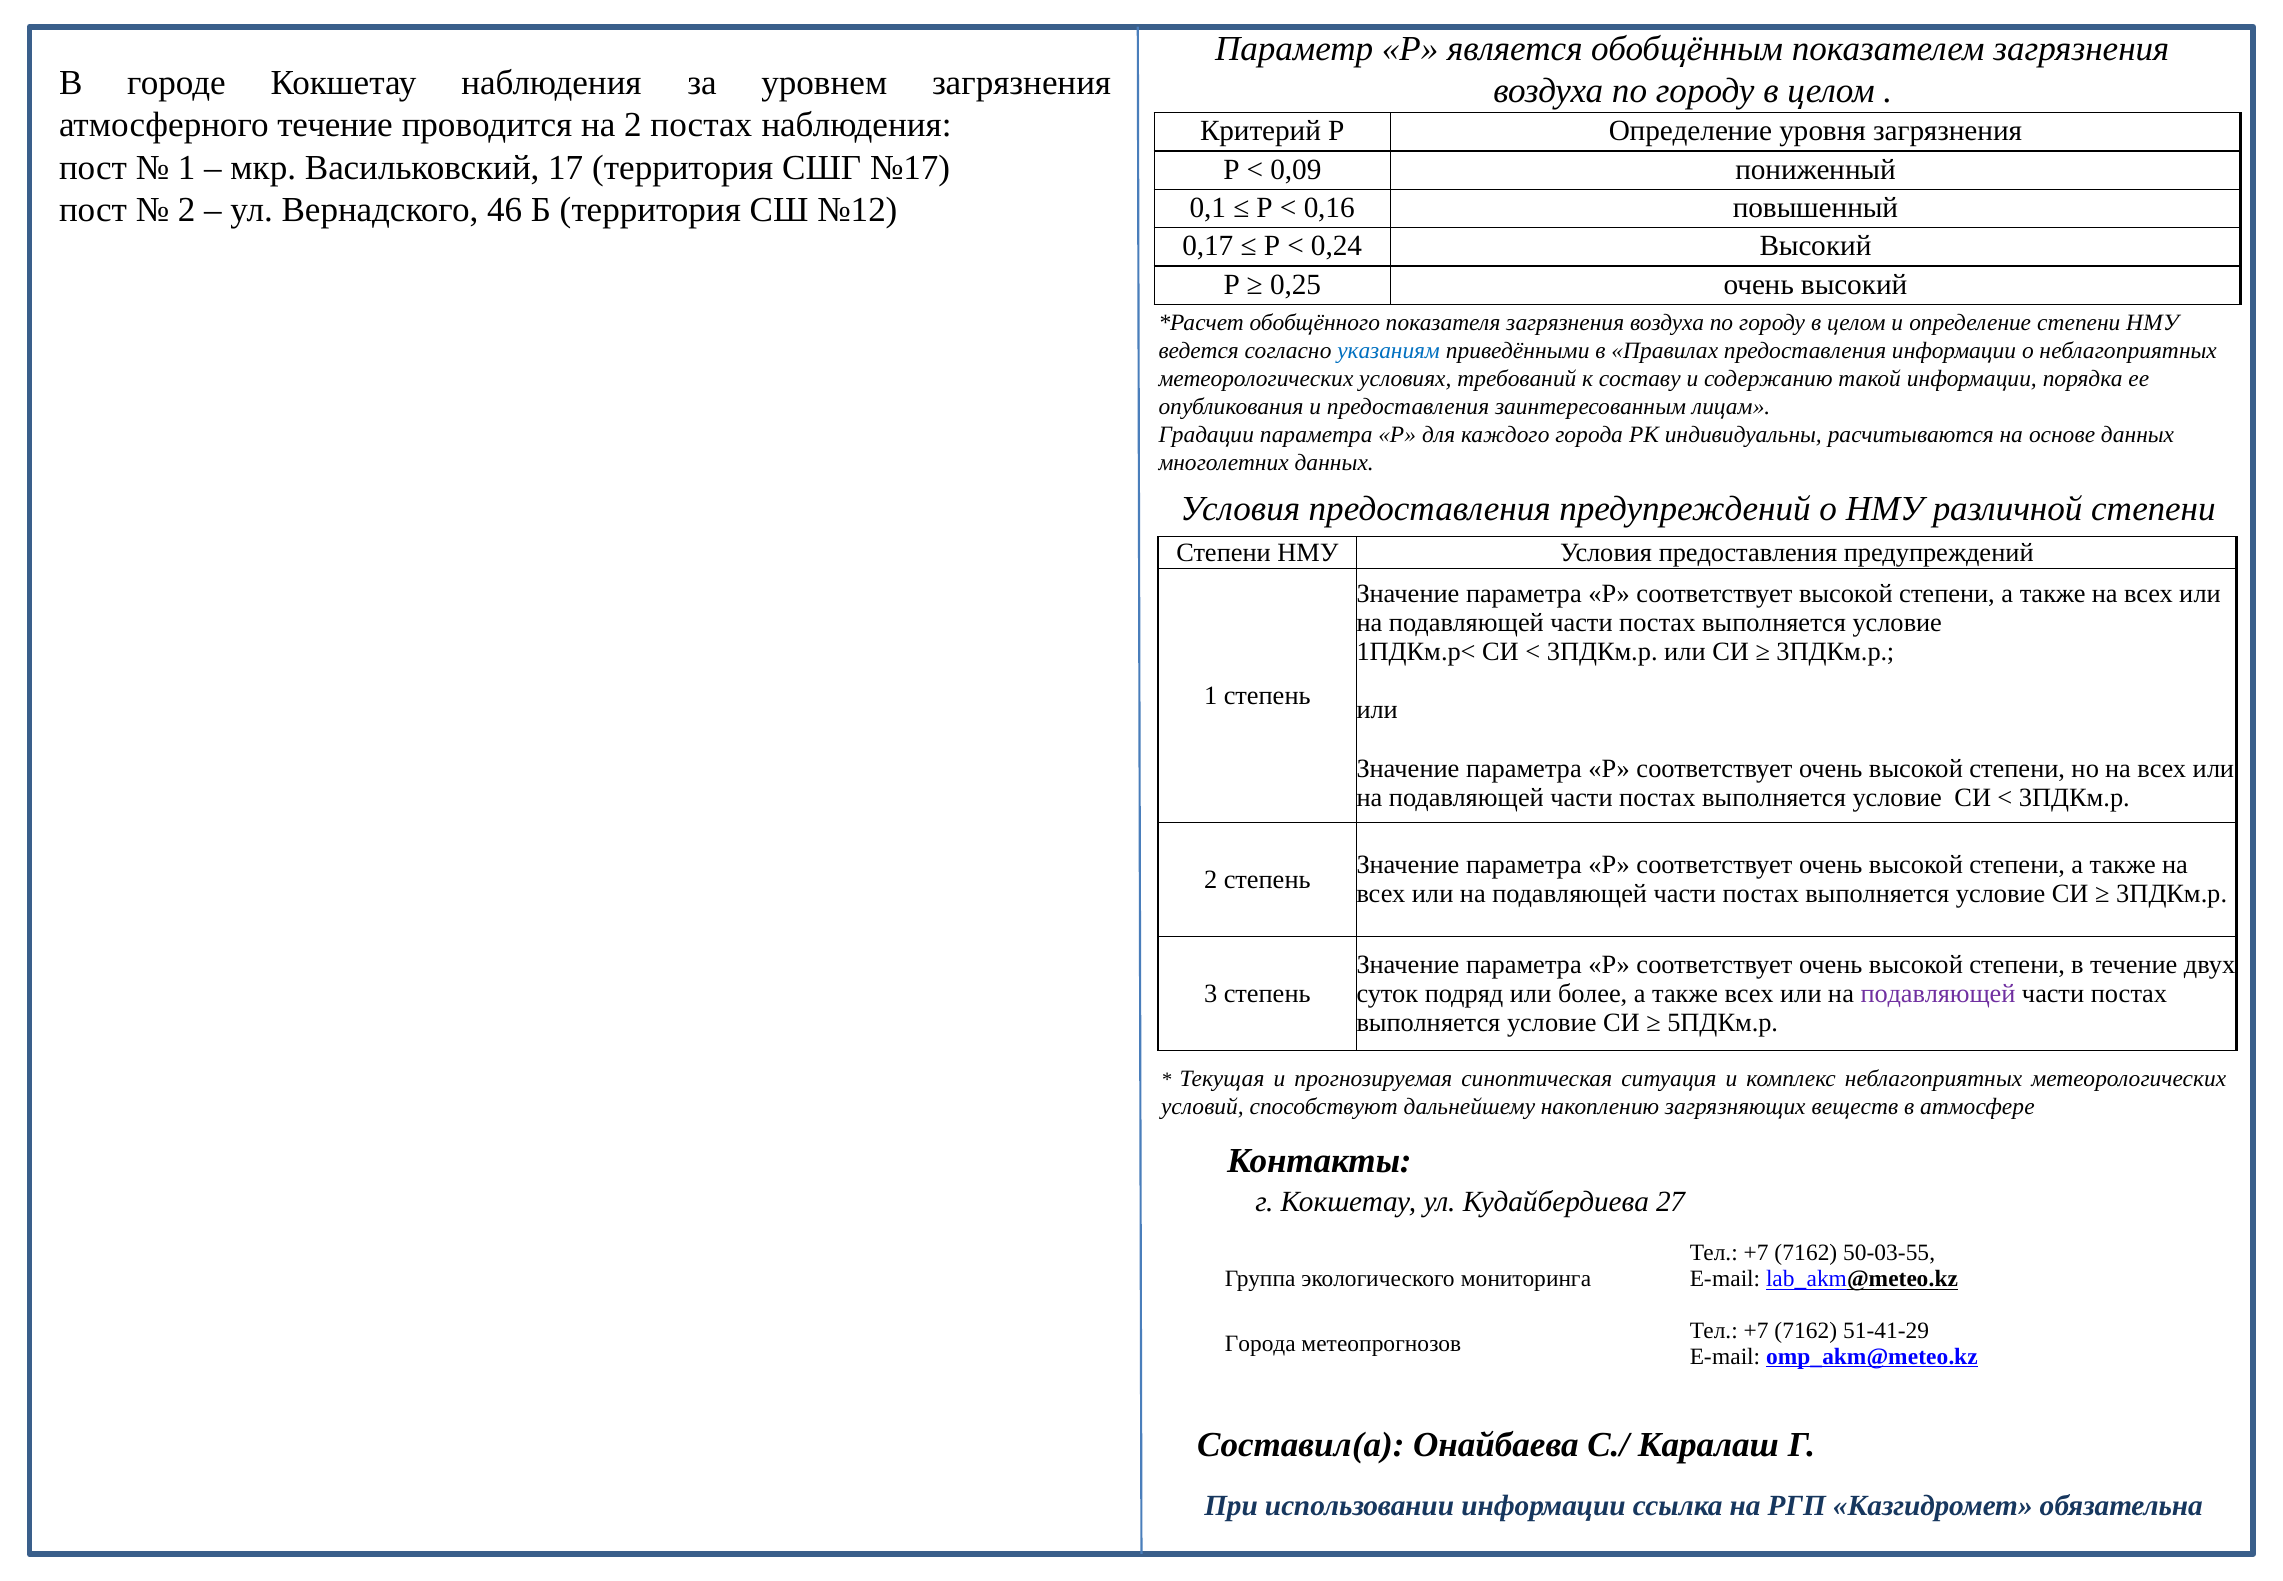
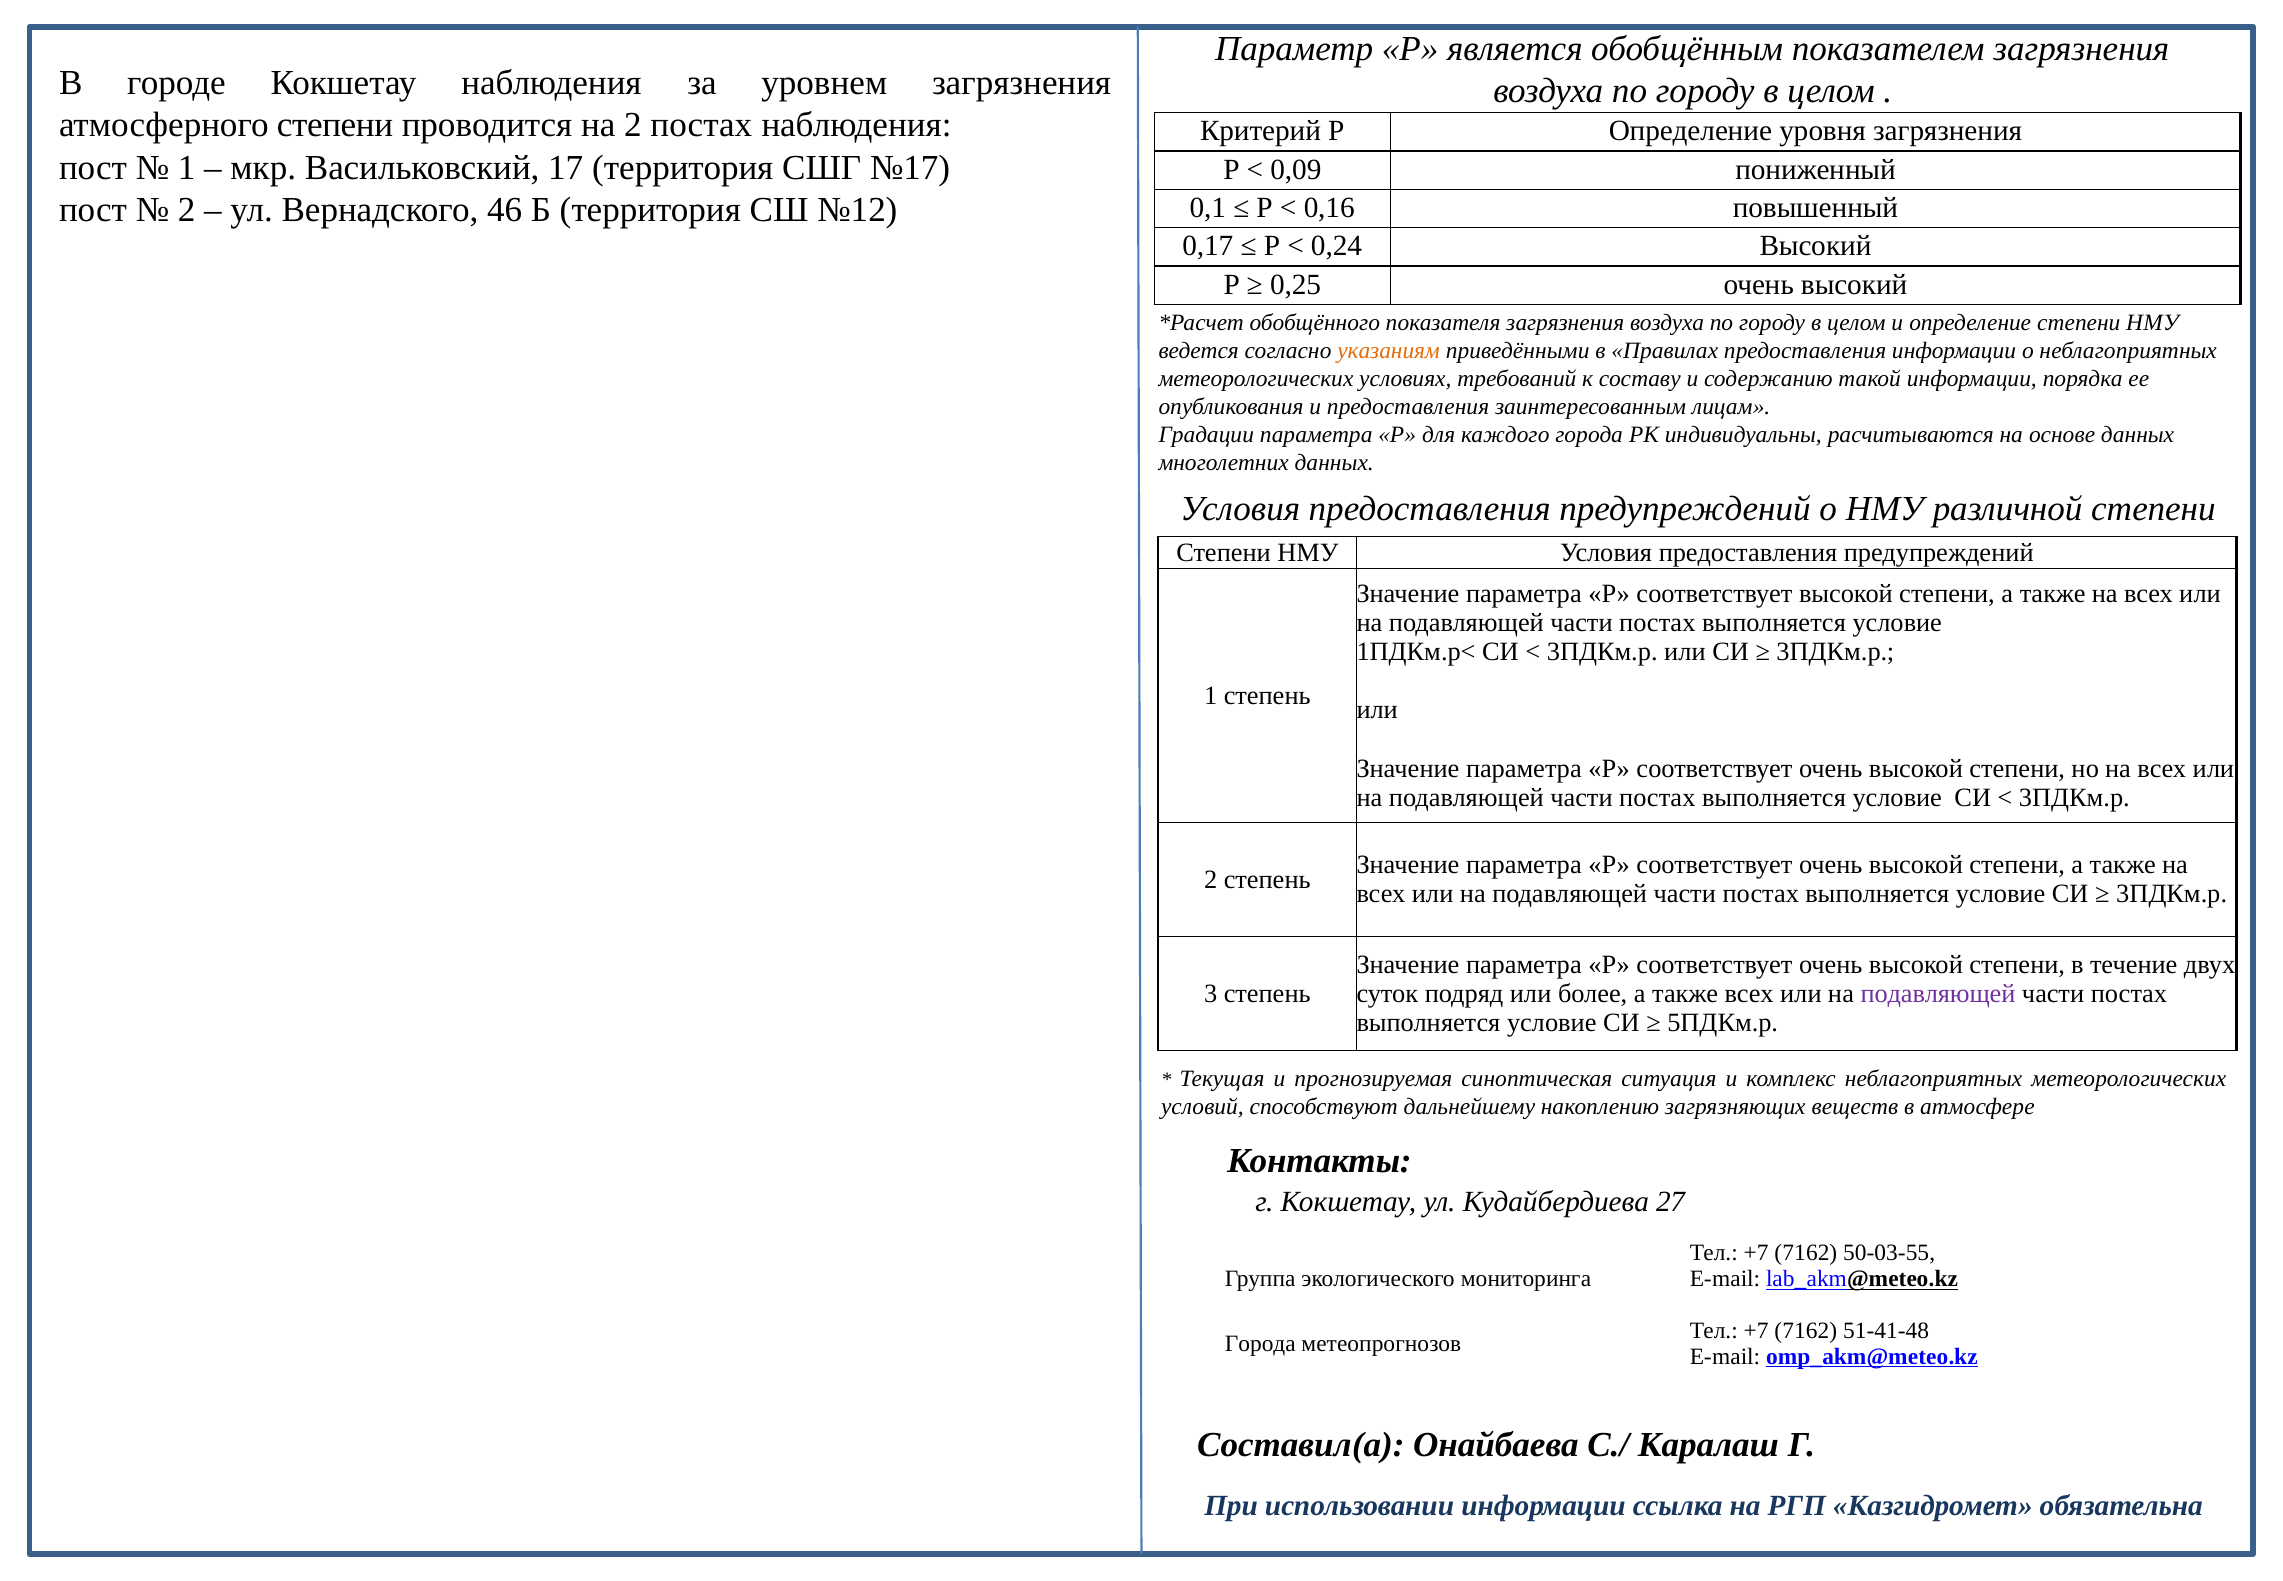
атмосферного течение: течение -> степени
указаниям colour: blue -> orange
51-41-29: 51-41-29 -> 51-41-48
